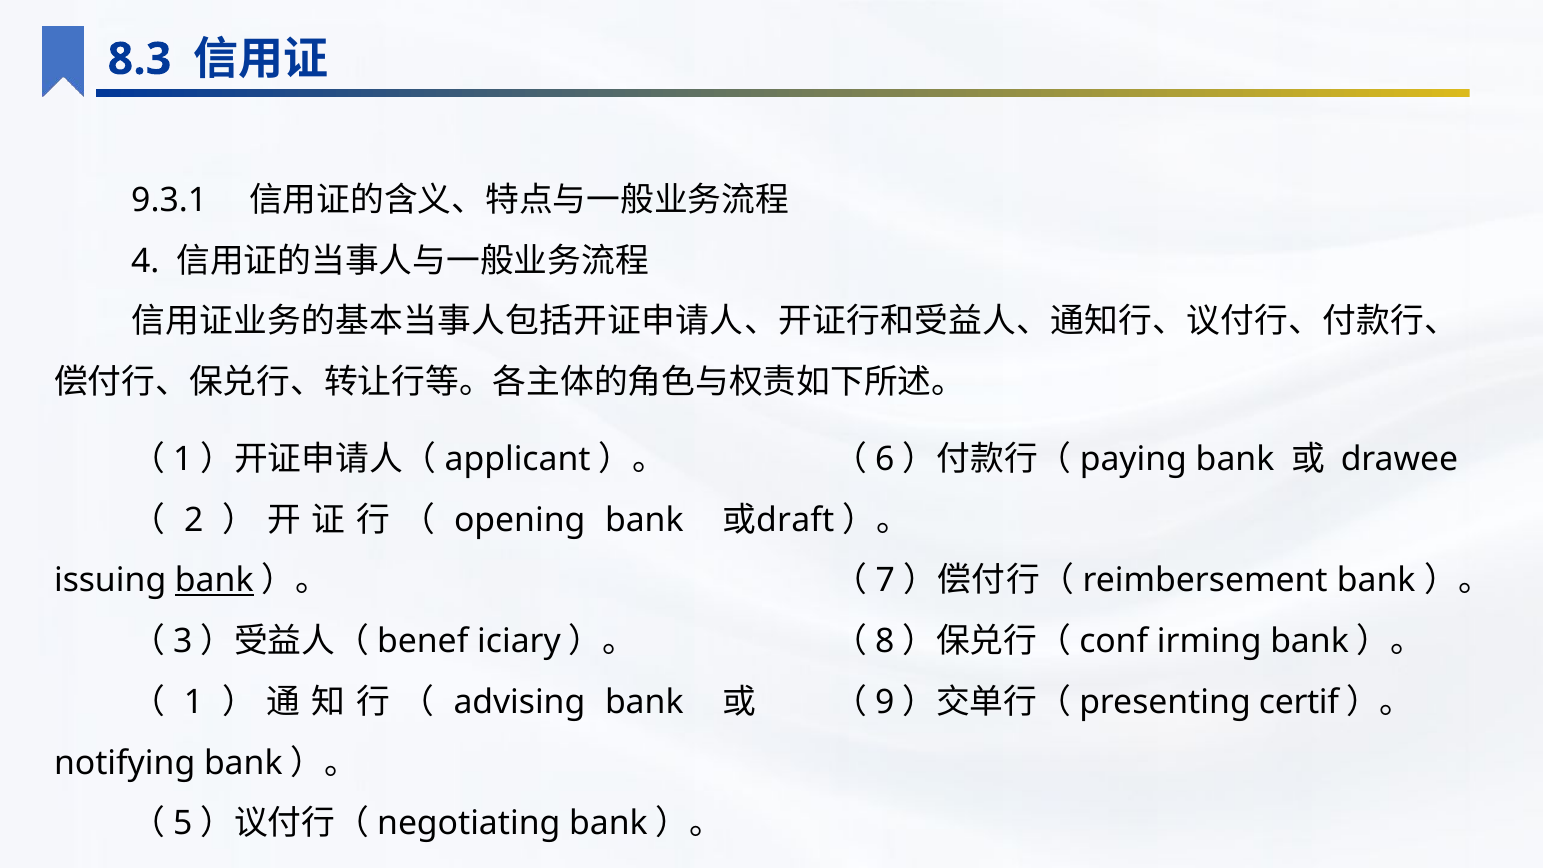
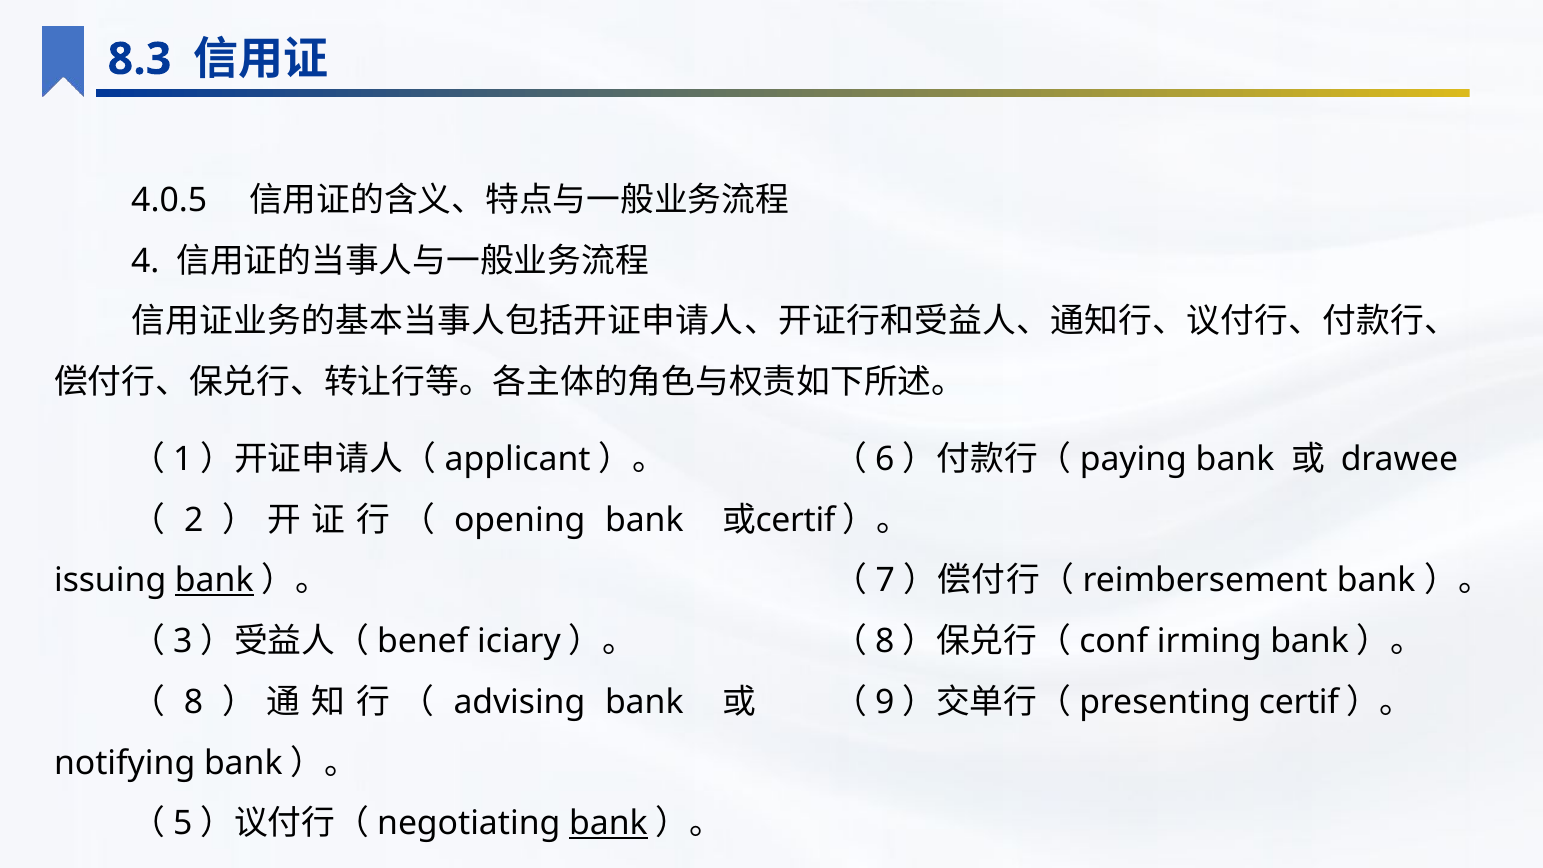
9.3.1: 9.3.1 -> 4.0.5
draft at (795, 520): draft -> certif
1 at (194, 702): 1 -> 8
bank at (608, 824) underline: none -> present
